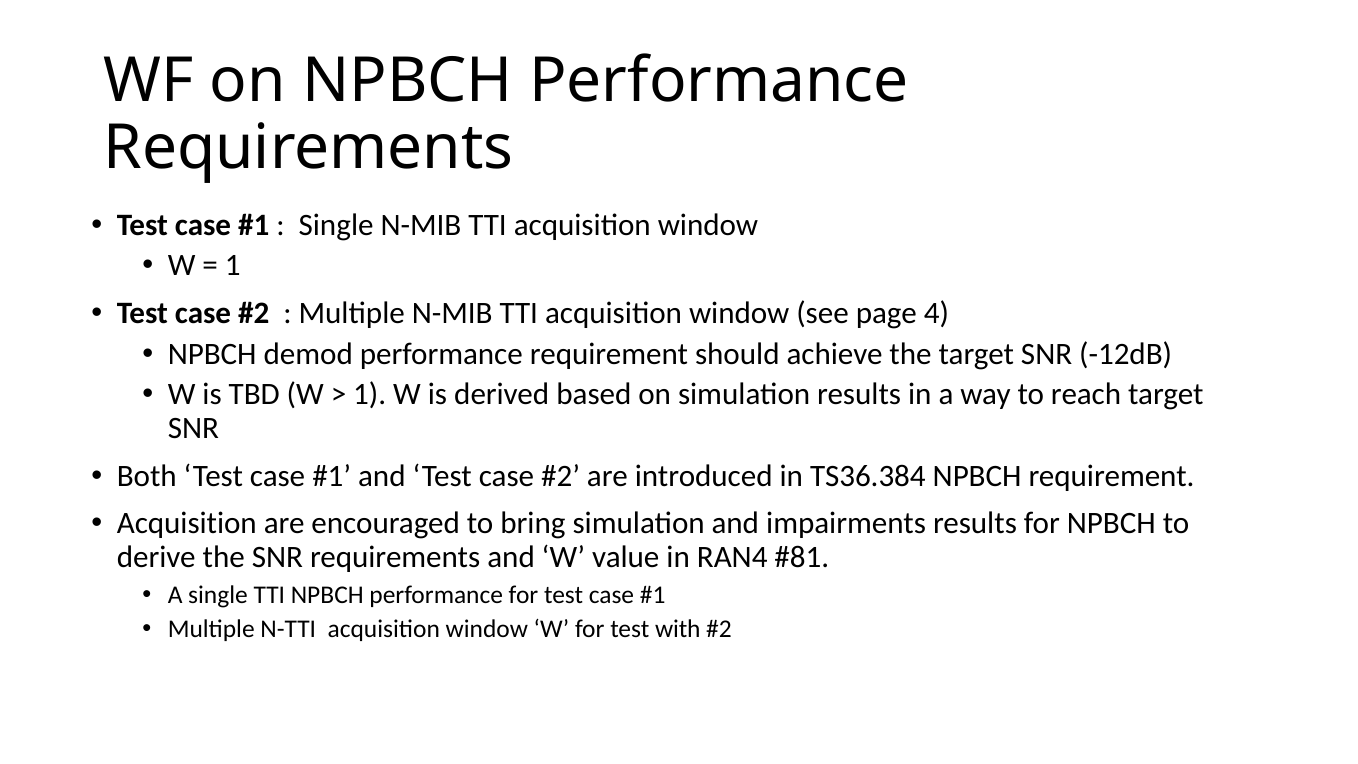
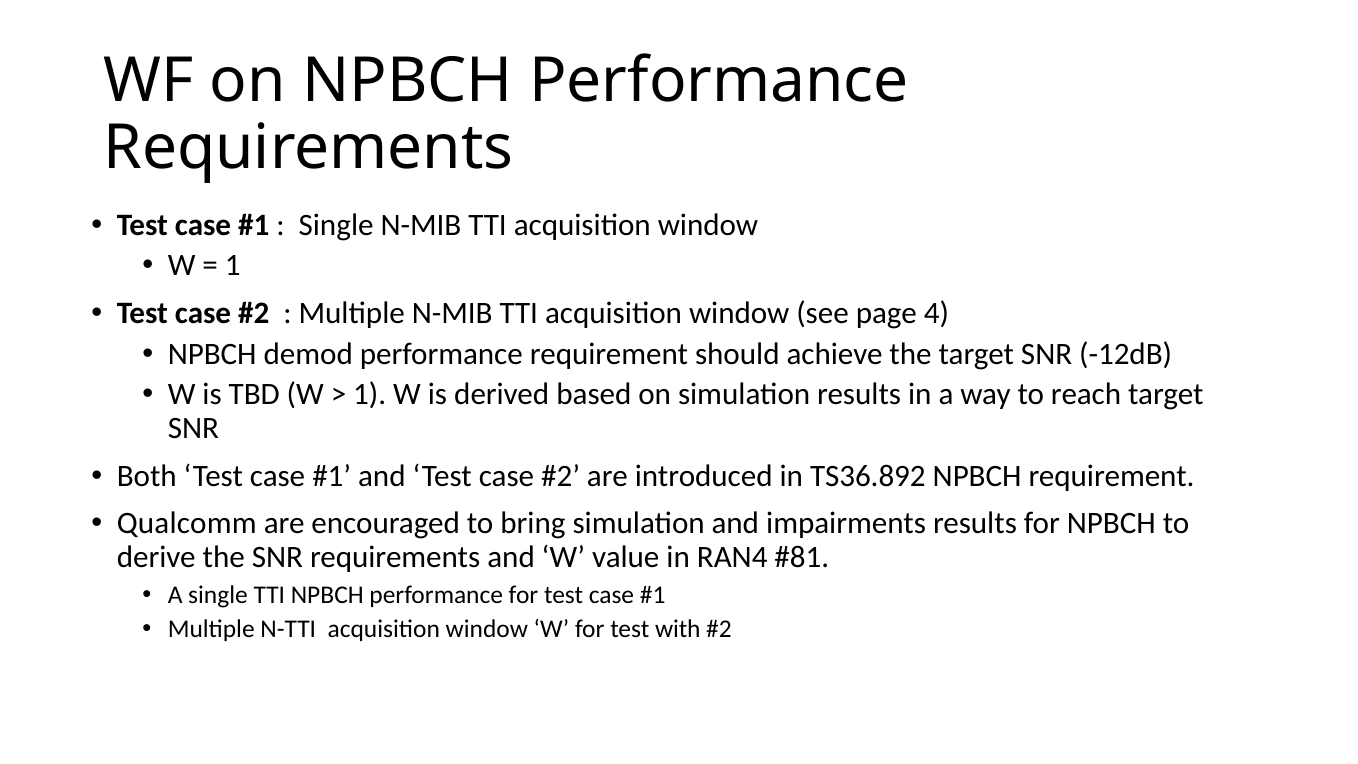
TS36.384: TS36.384 -> TS36.892
Acquisition at (187, 524): Acquisition -> Qualcomm
